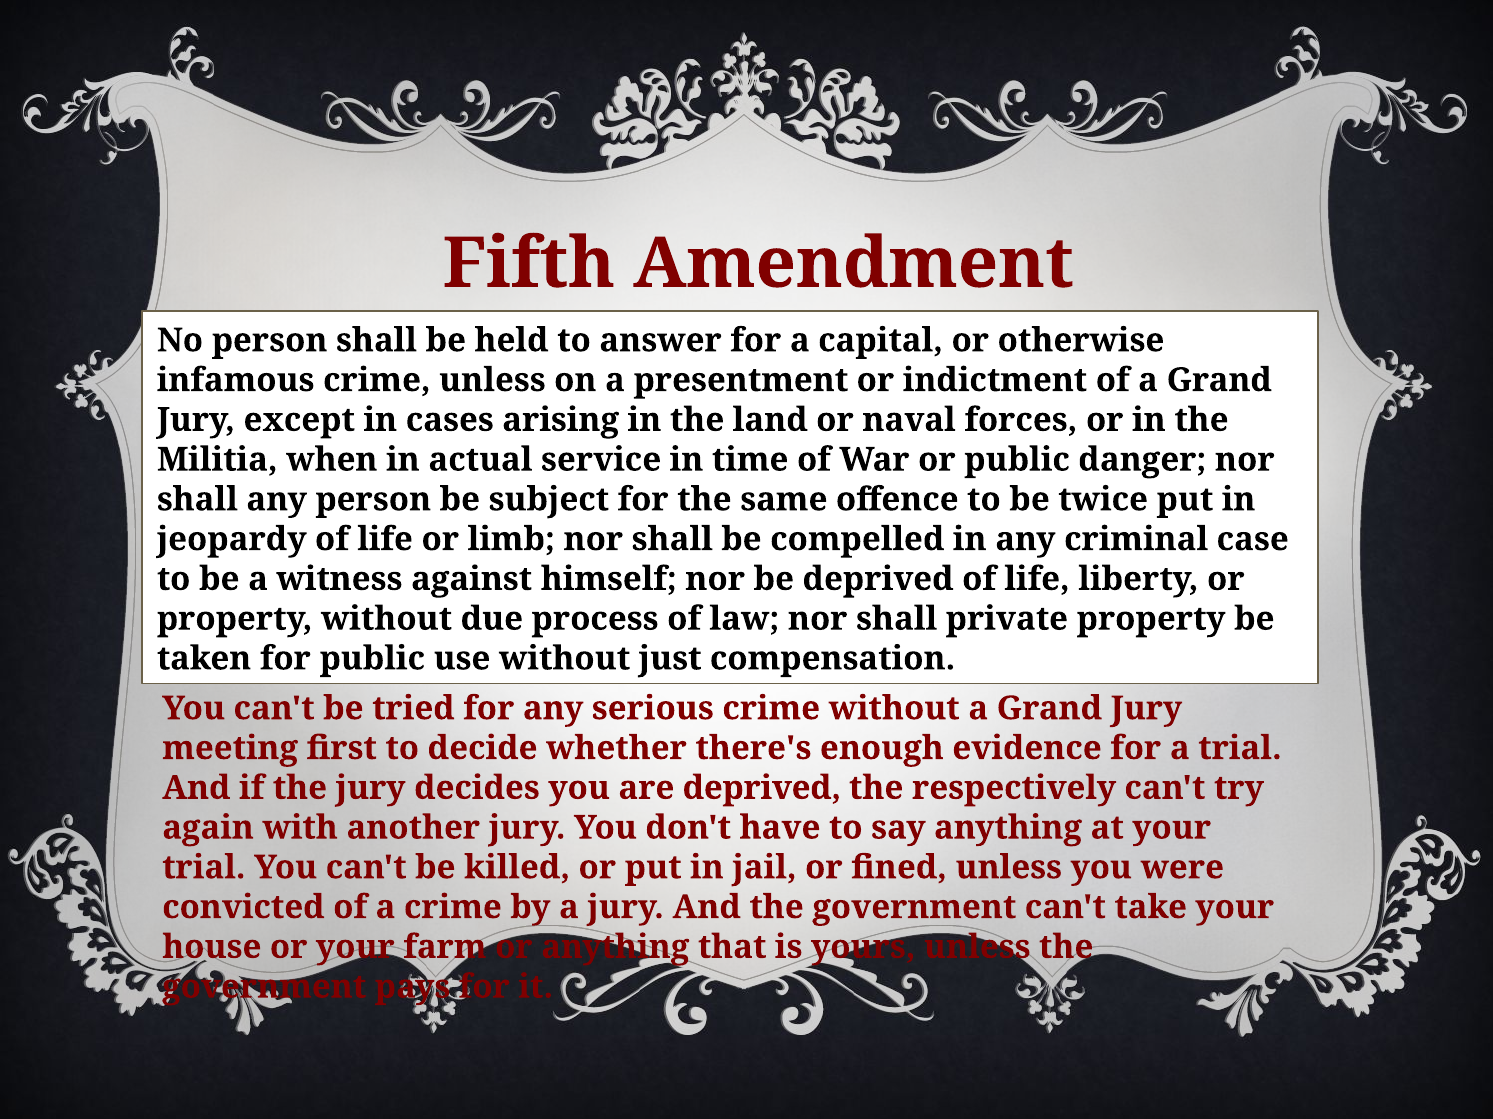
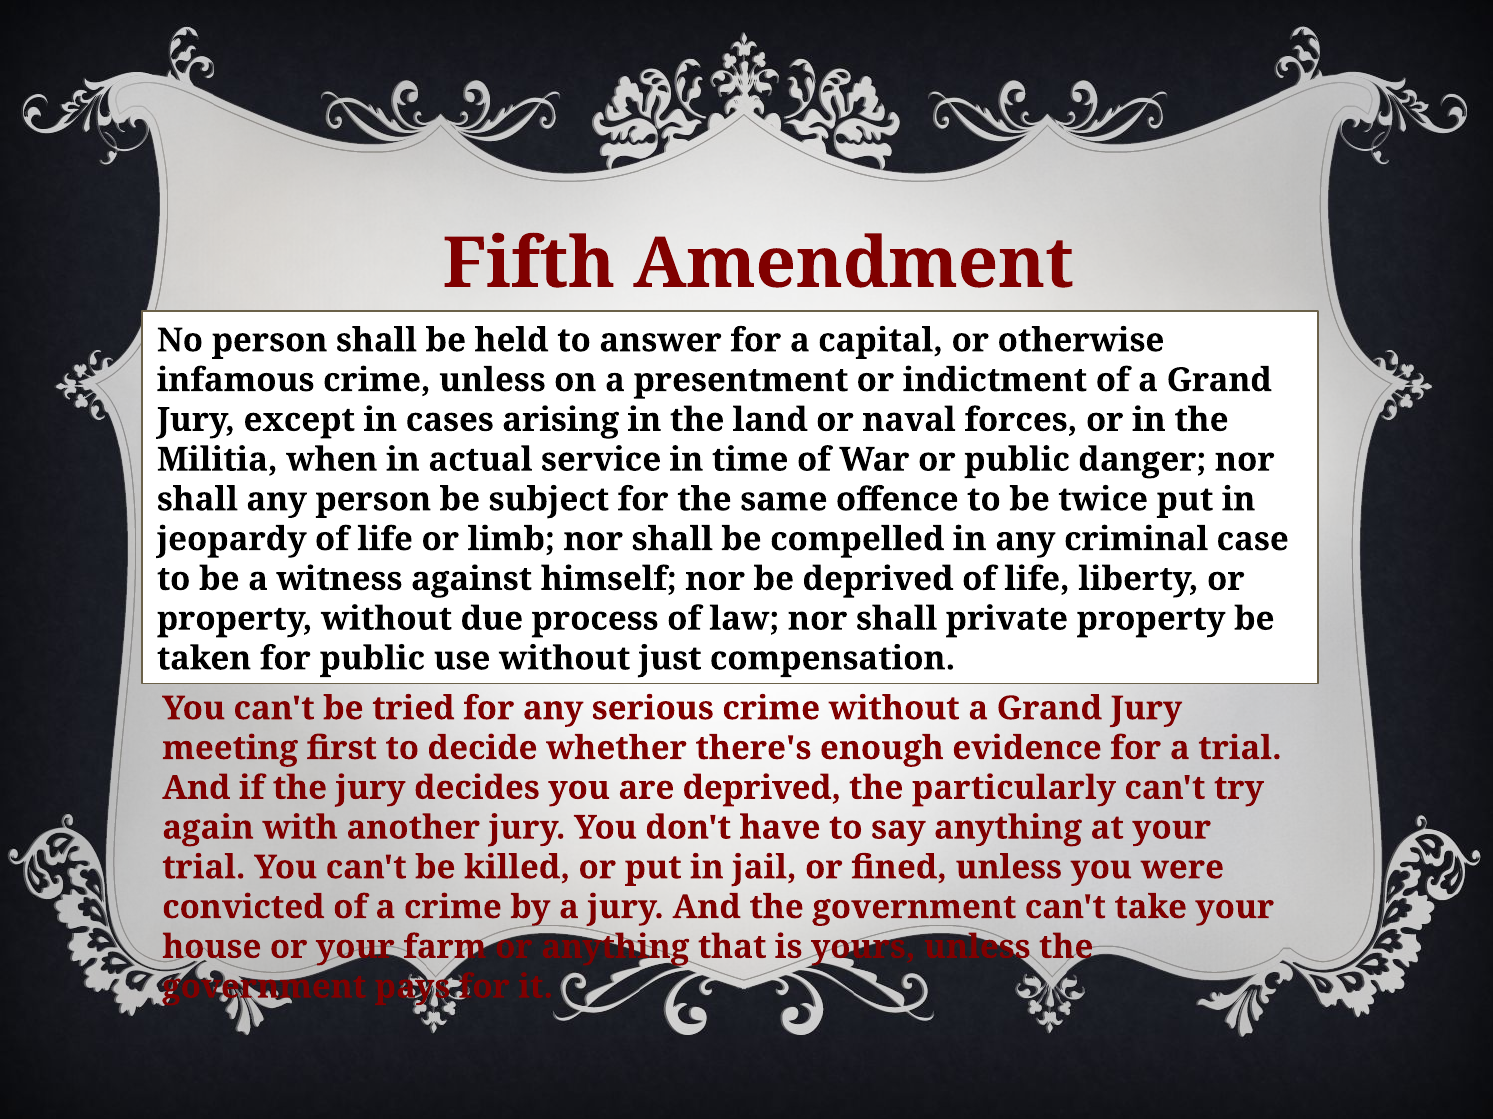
respectively: respectively -> particularly
